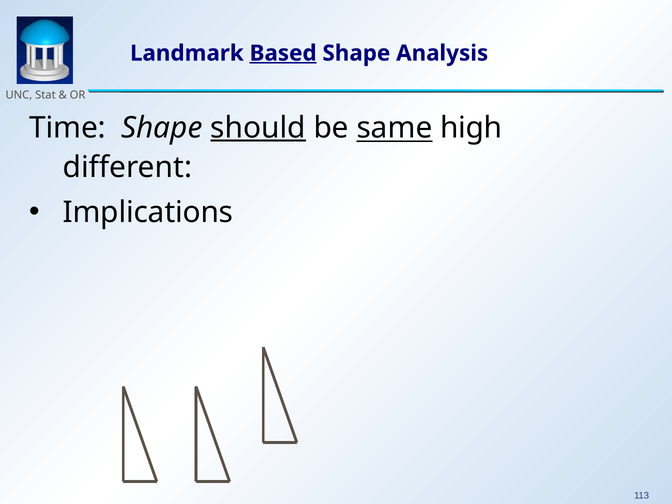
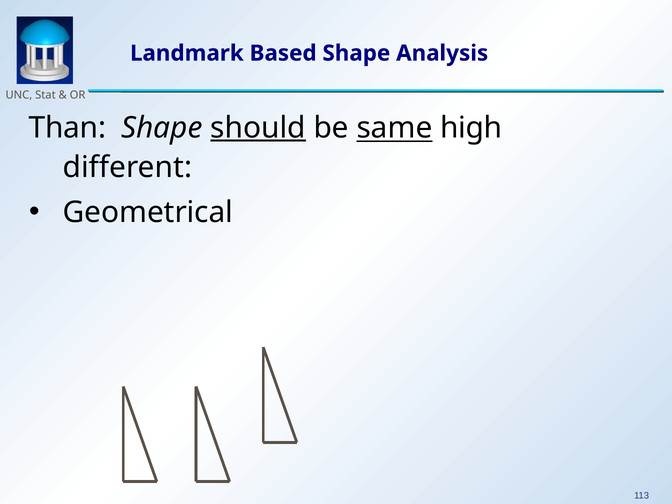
Based underline: present -> none
Time: Time -> Than
Implications: Implications -> Geometrical
